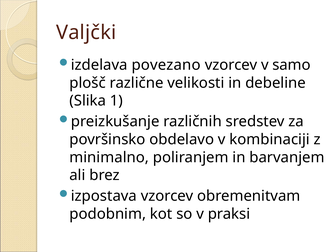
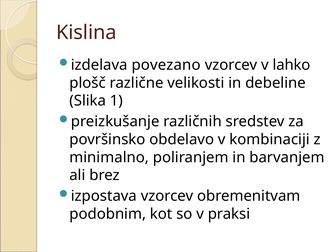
Valjčki: Valjčki -> Kislina
samo: samo -> lahko
